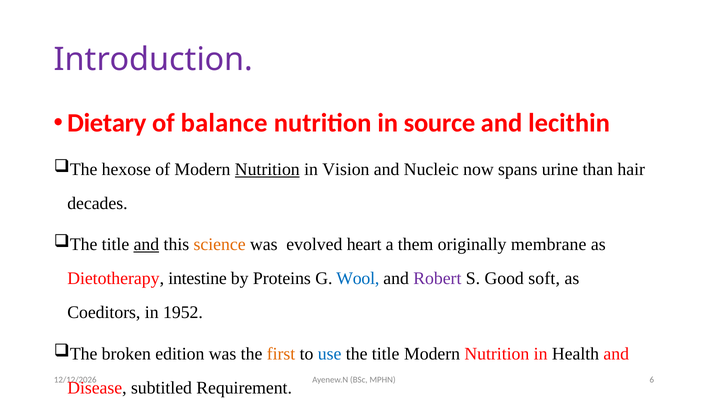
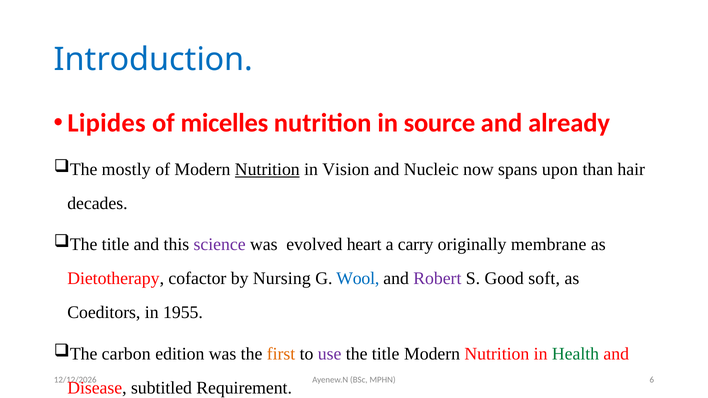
Introduction colour: purple -> blue
Dietary: Dietary -> Lipides
balance: balance -> micelles
lecithin: lecithin -> already
hexose: hexose -> mostly
urine: urine -> upon
and at (146, 245) underline: present -> none
science colour: orange -> purple
them: them -> carry
intestine: intestine -> cofactor
Proteins: Proteins -> Nursing
1952: 1952 -> 1955
broken: broken -> carbon
use colour: blue -> purple
Health colour: black -> green
